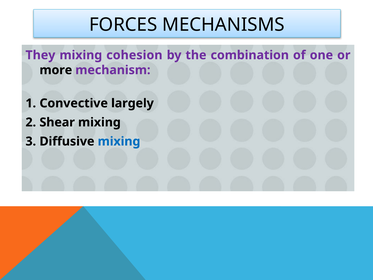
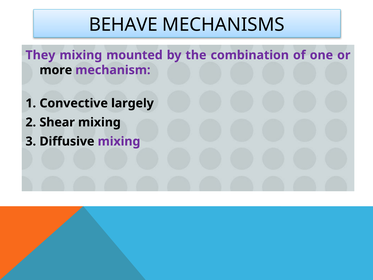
FORCES: FORCES -> BEHAVE
cohesion: cohesion -> mounted
mixing at (119, 141) colour: blue -> purple
